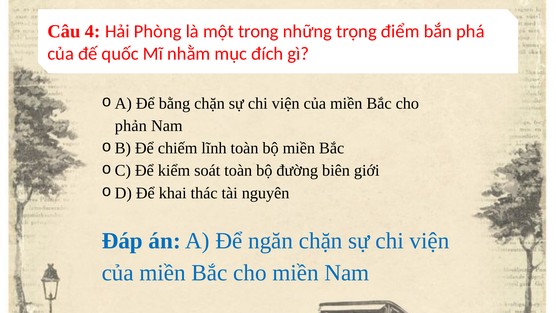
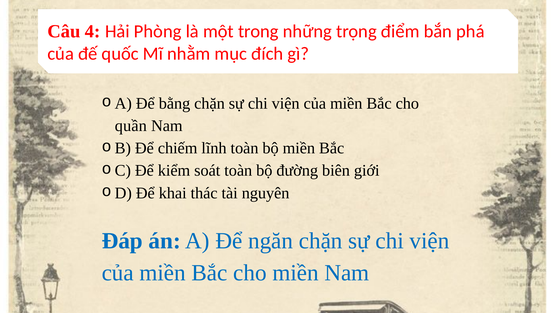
phản: phản -> quần
